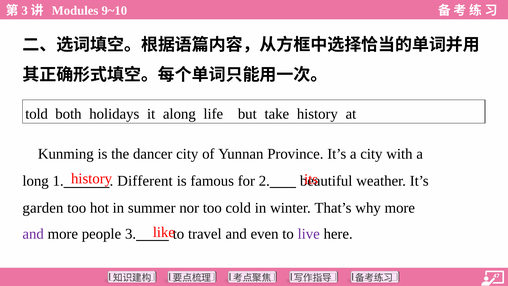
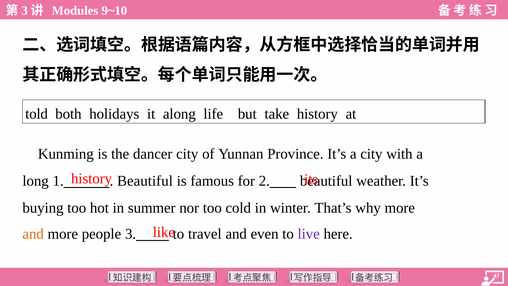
Different at (145, 181): Different -> Beautiful
garden: garden -> buying
and at (33, 234) colour: purple -> orange
